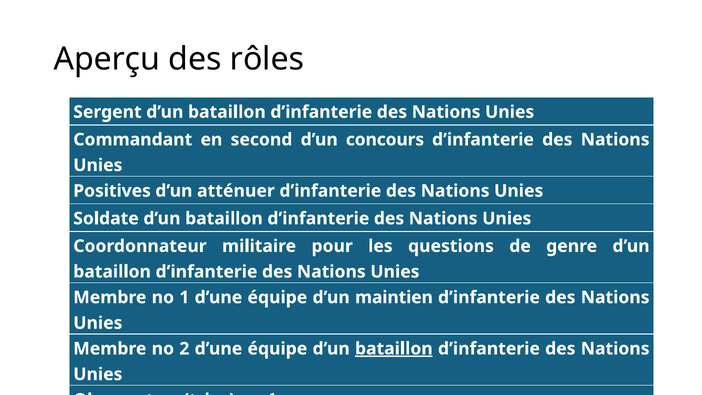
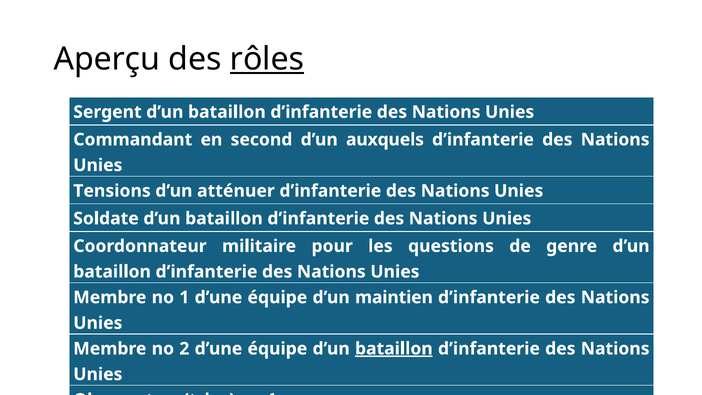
rôles underline: none -> present
concours: concours -> auxquels
Positives: Positives -> Tensions
